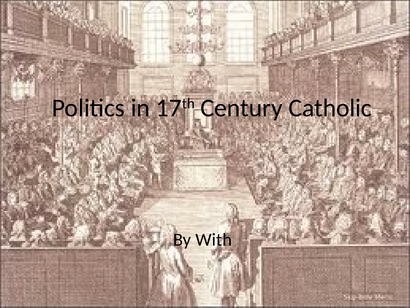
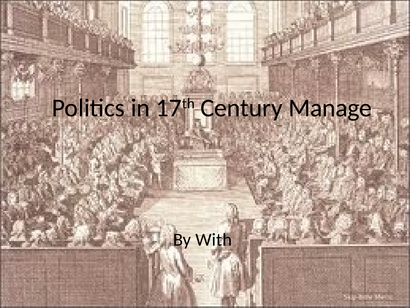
Catholic: Catholic -> Manage
